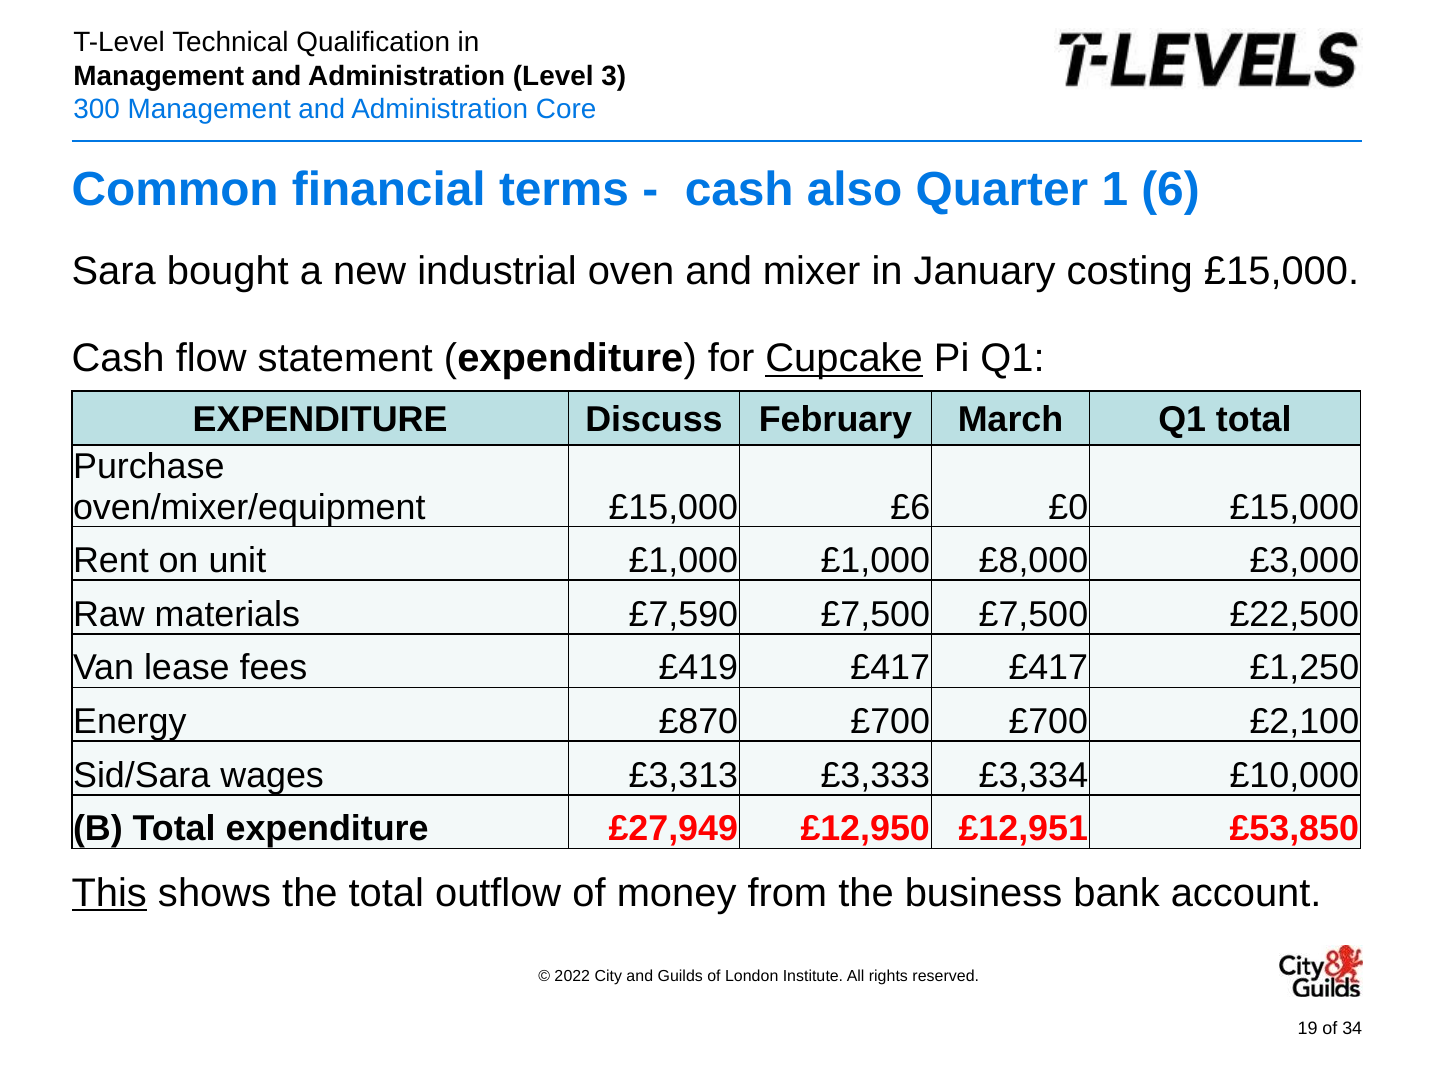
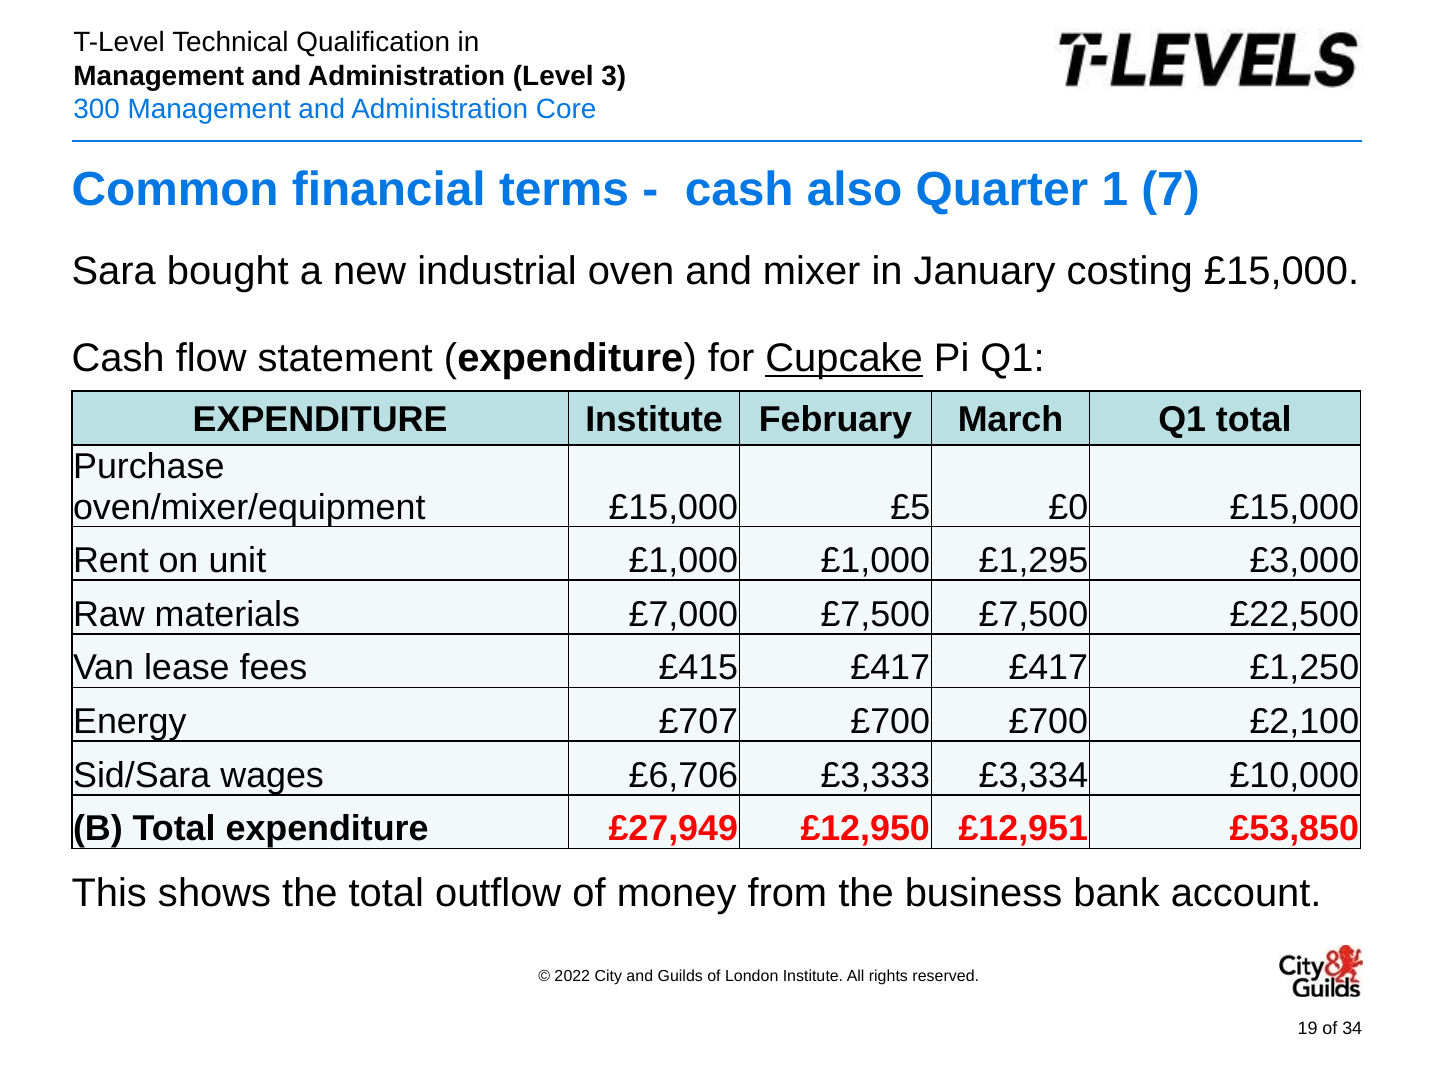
6: 6 -> 7
EXPENDITURE Discuss: Discuss -> Institute
£6: £6 -> £5
£8,000: £8,000 -> £1,295
£7,590: £7,590 -> £7,000
£419: £419 -> £415
£870: £870 -> £707
£3,313: £3,313 -> £6,706
This underline: present -> none
